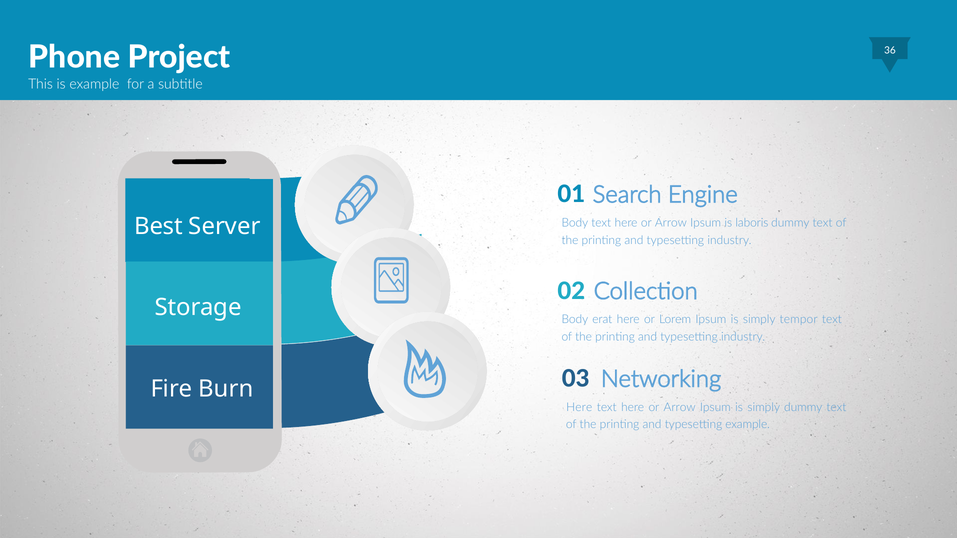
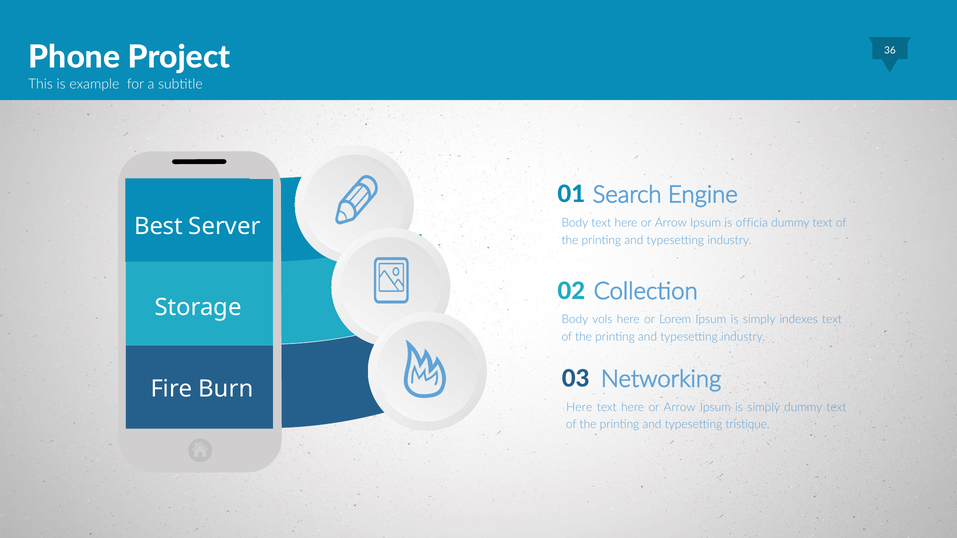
laboris: laboris -> officia
erat: erat -> vols
tempor: tempor -> indexes
typesetting example: example -> tristique
